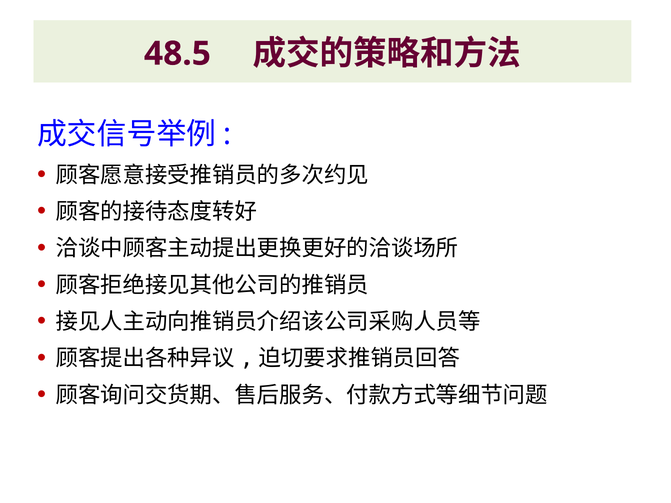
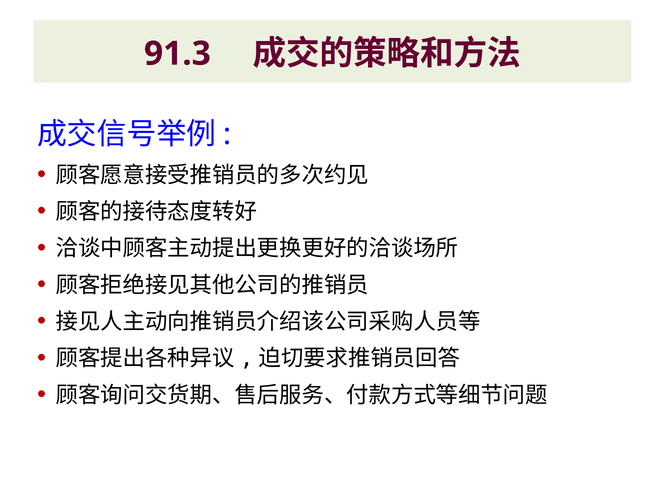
48.5: 48.5 -> 91.3
